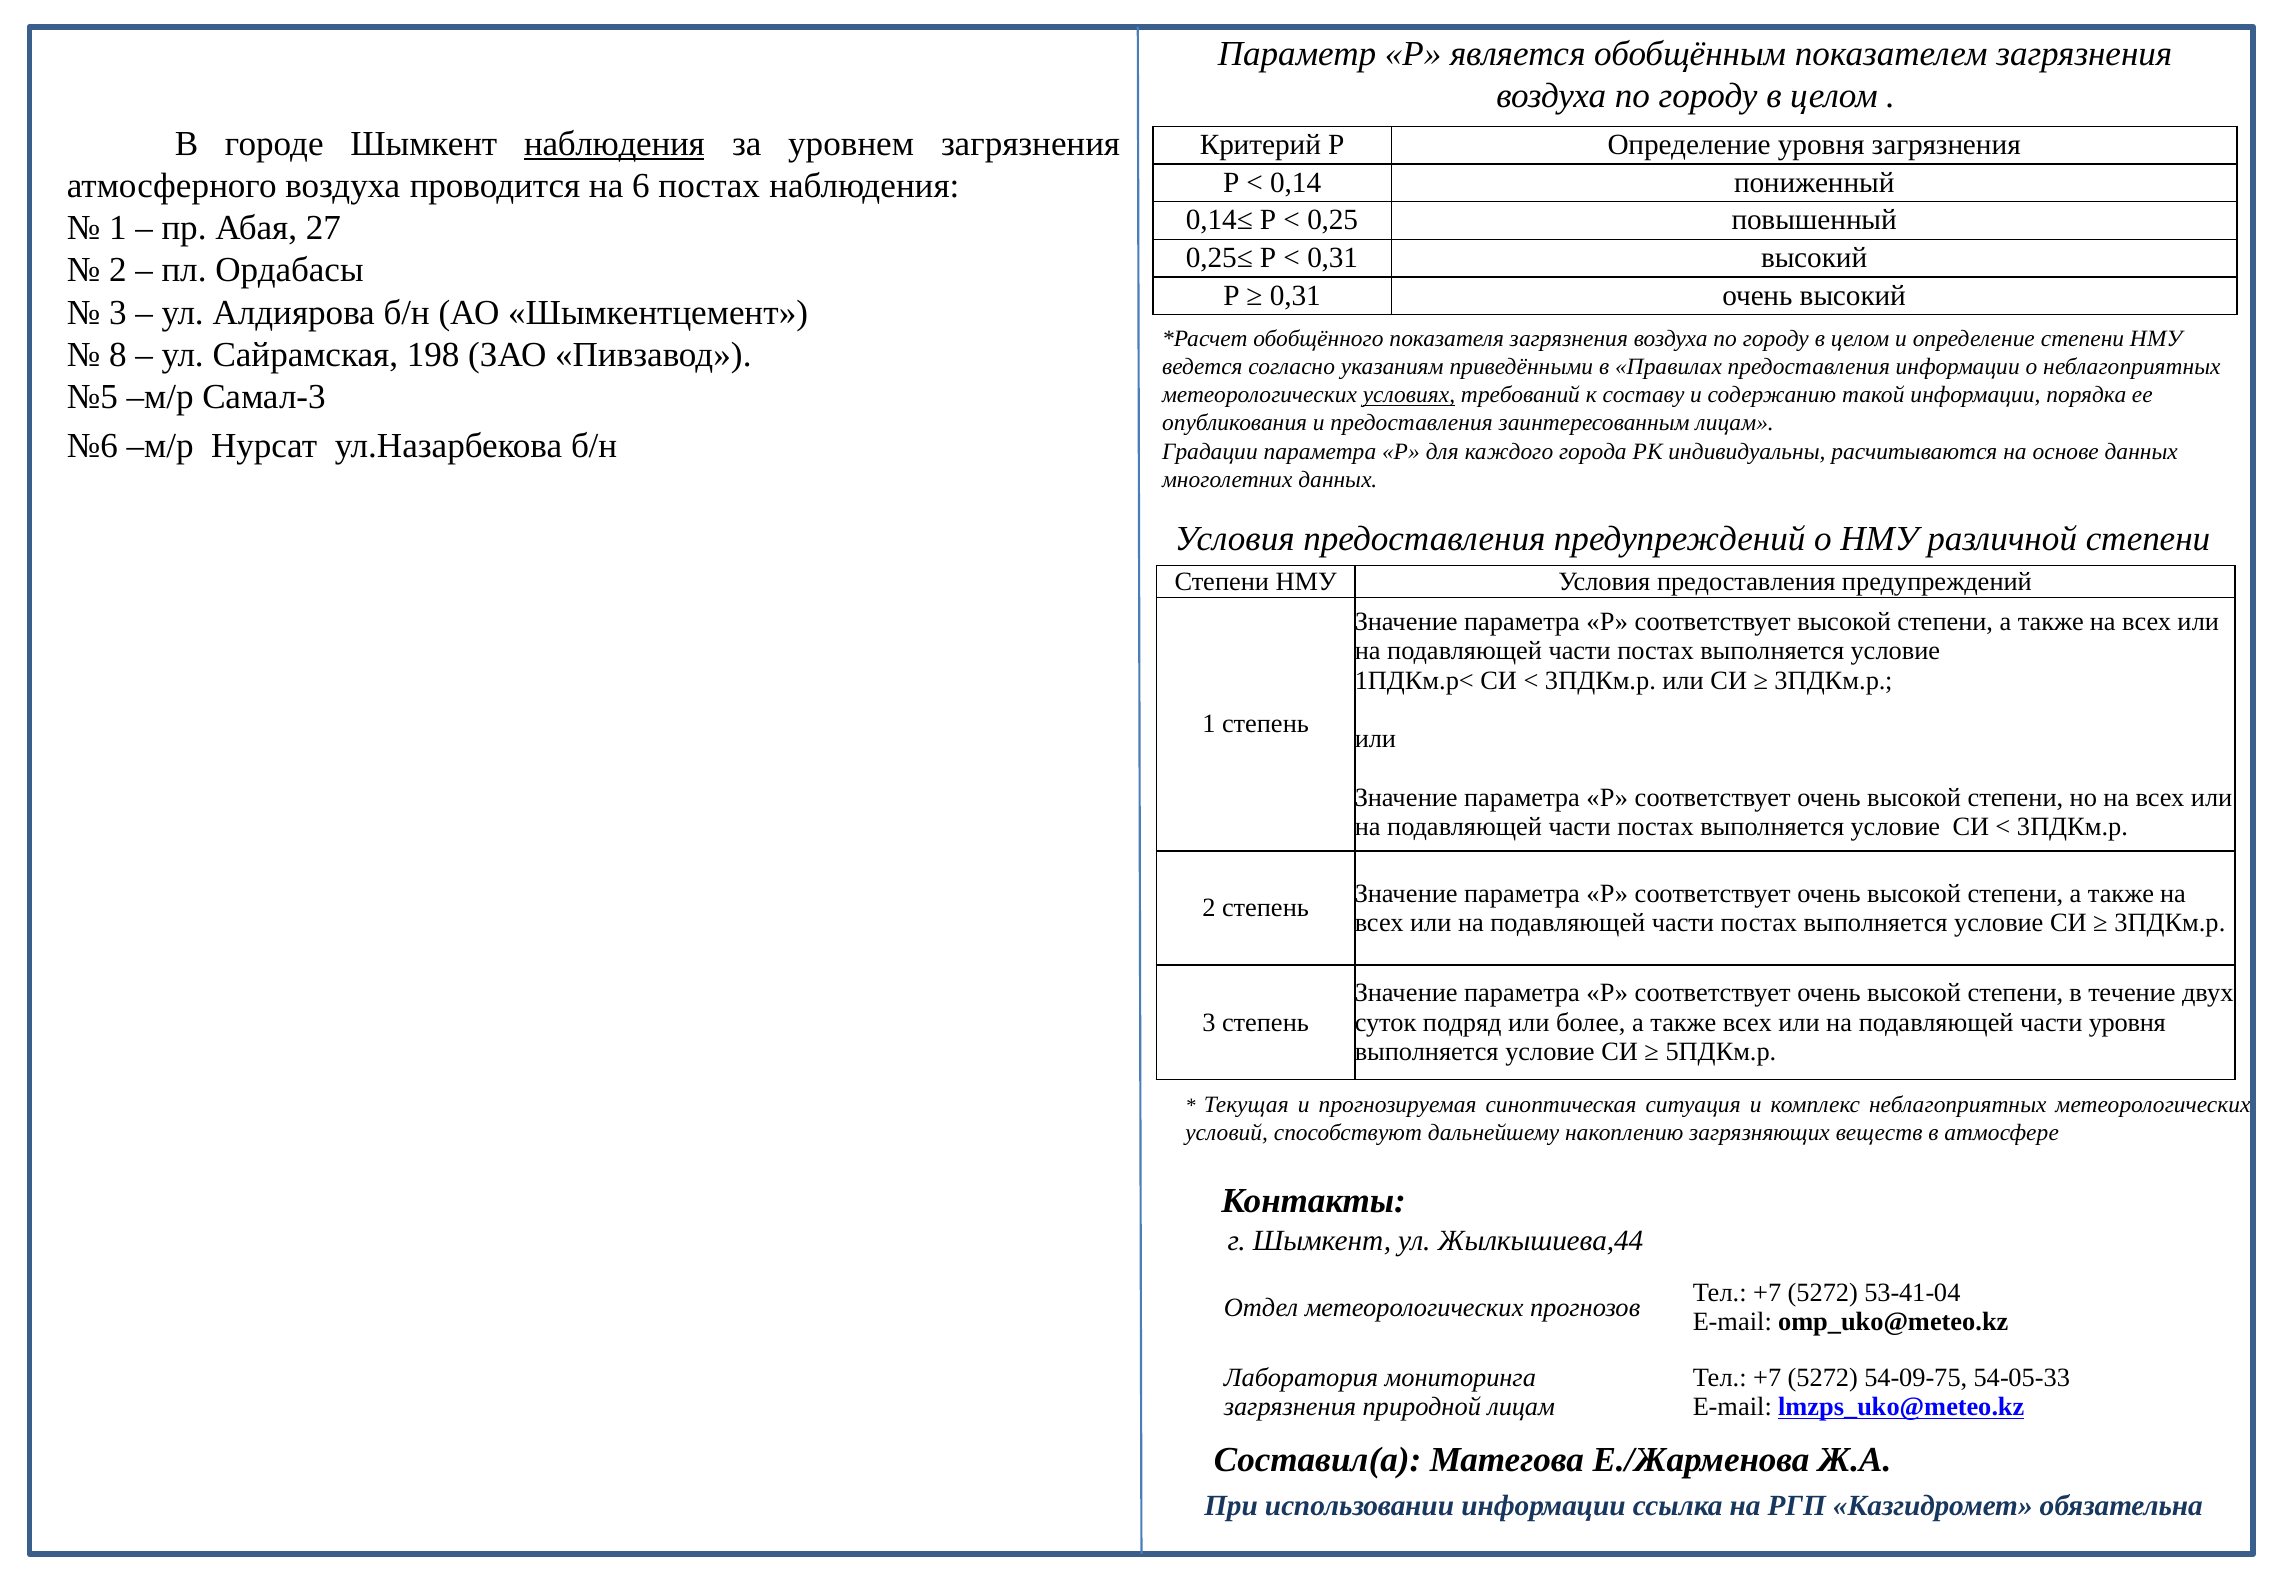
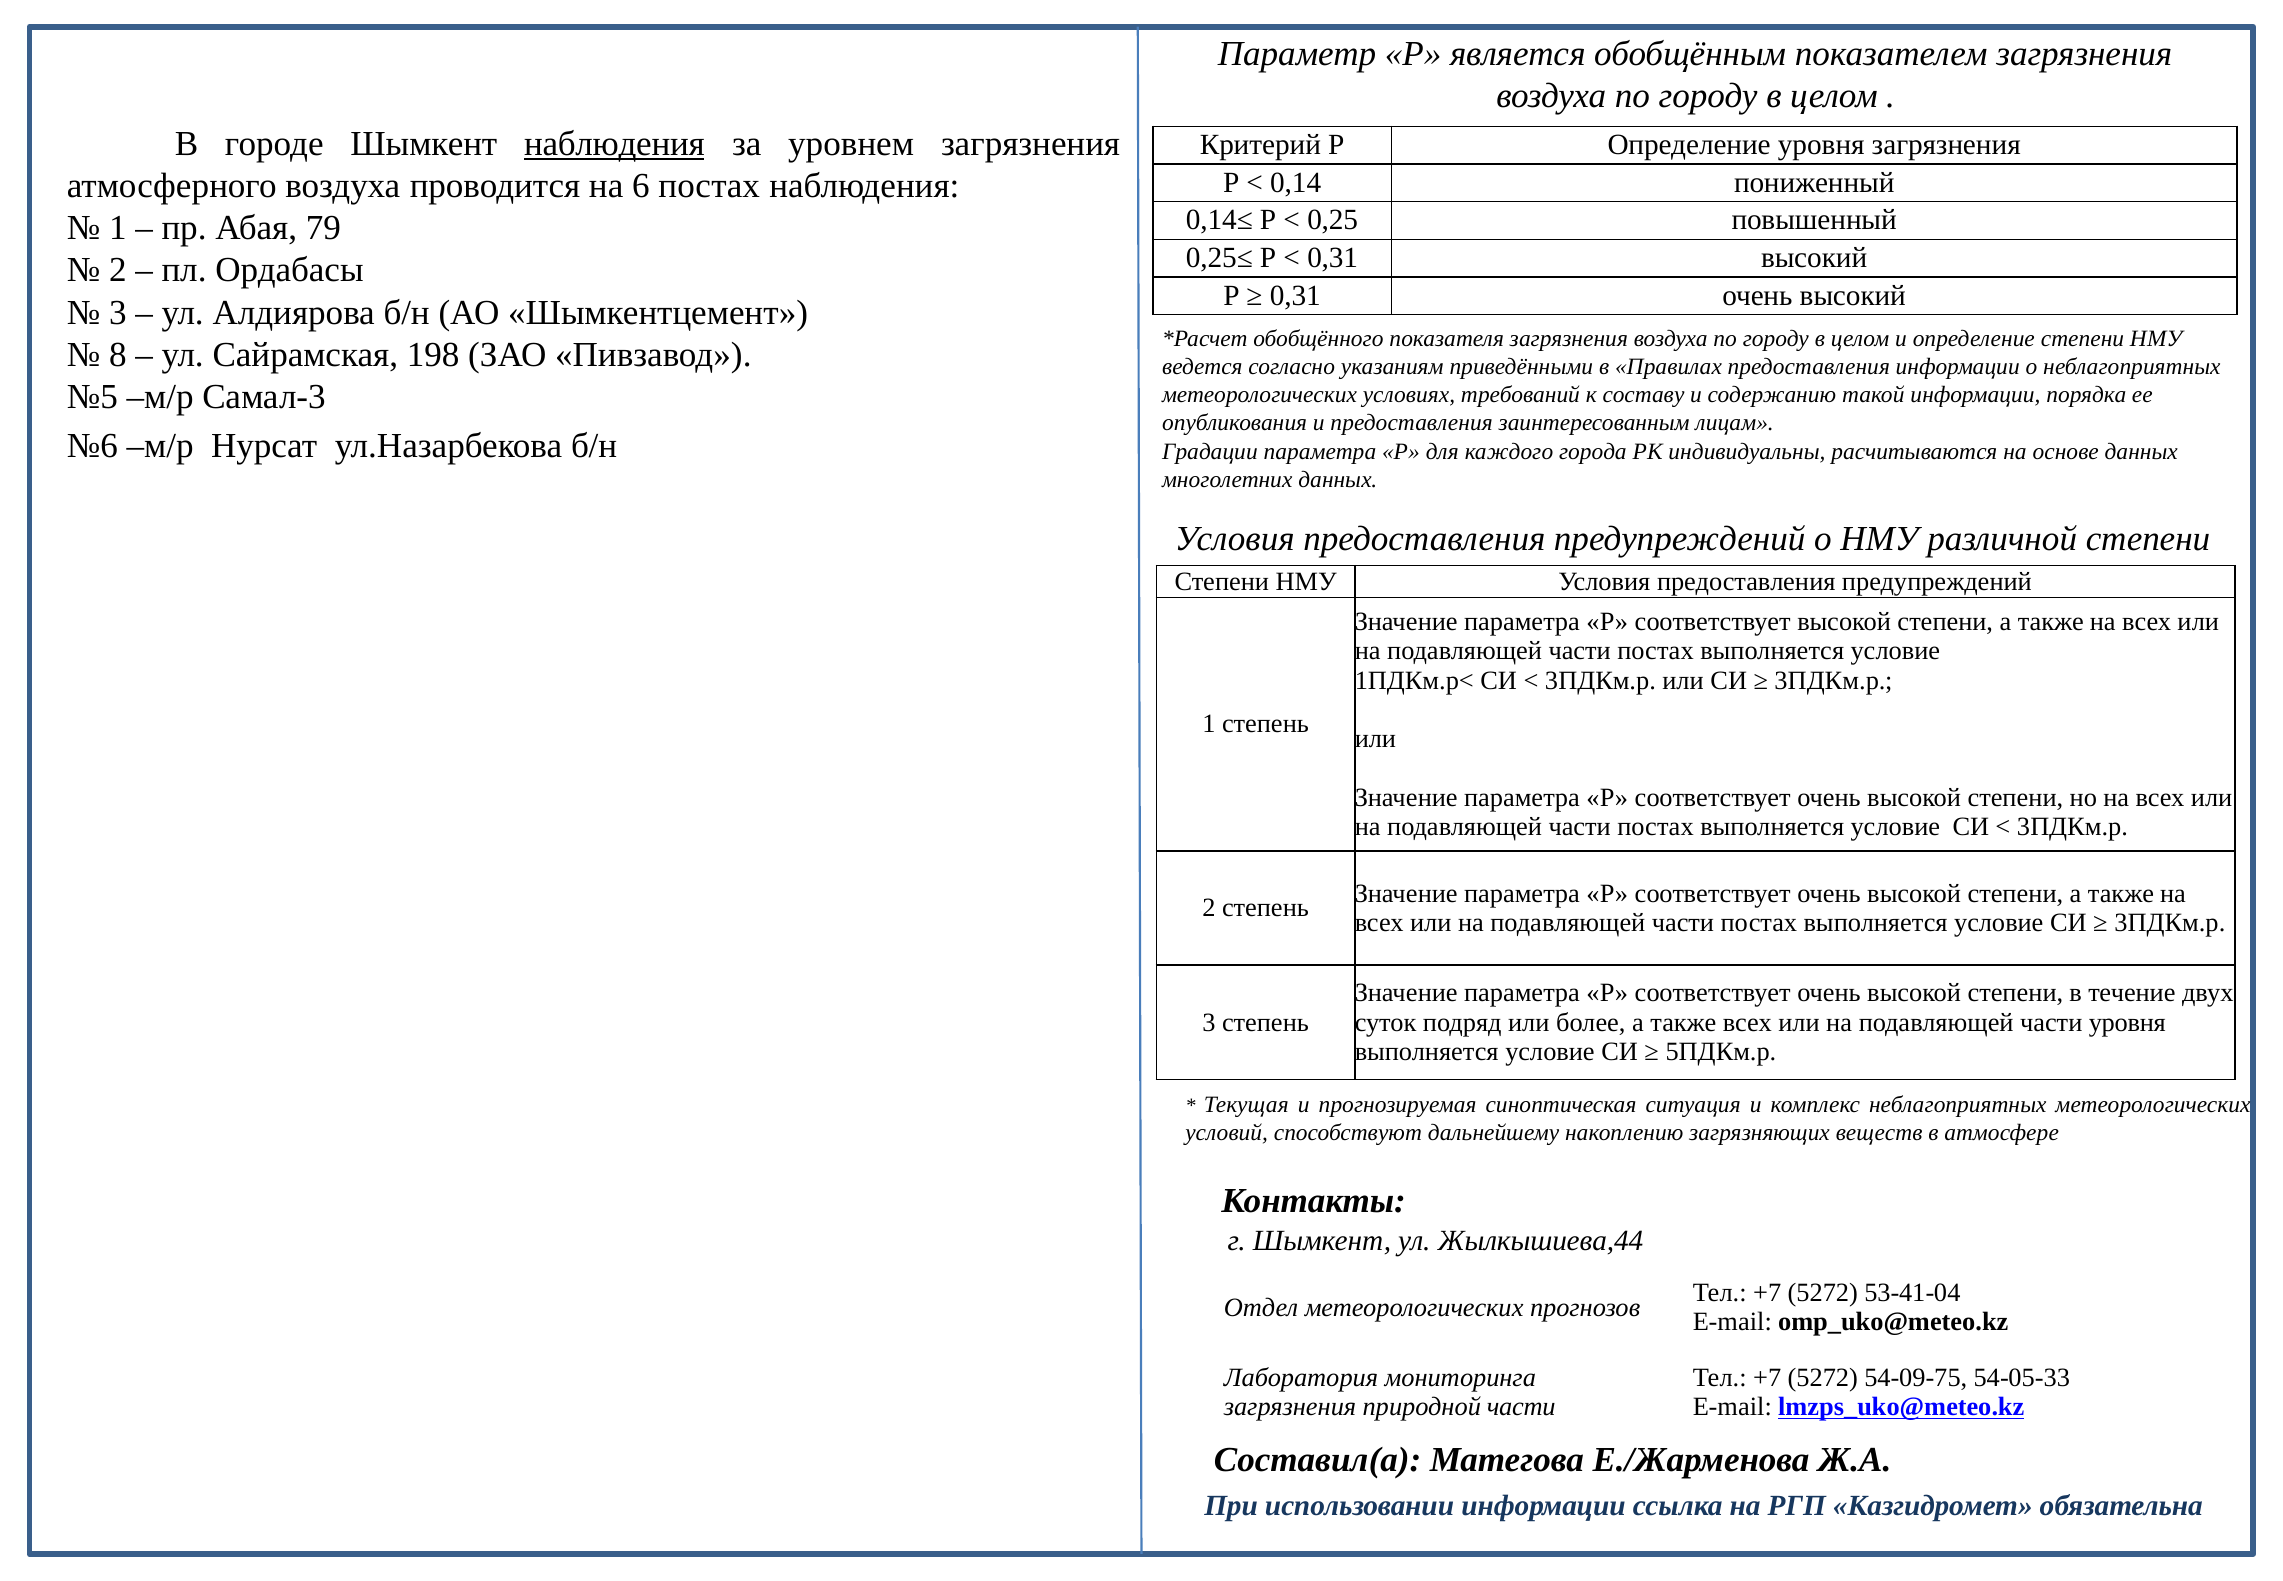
27: 27 -> 79
условиях underline: present -> none
природной лицам: лицам -> части
